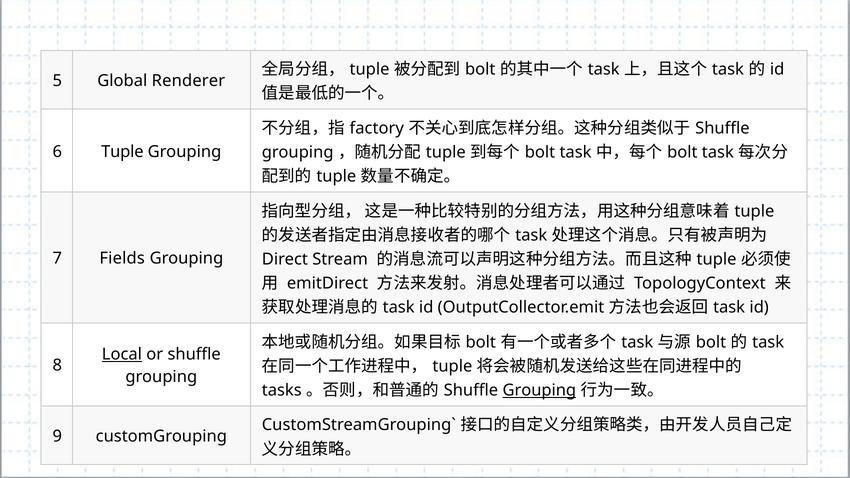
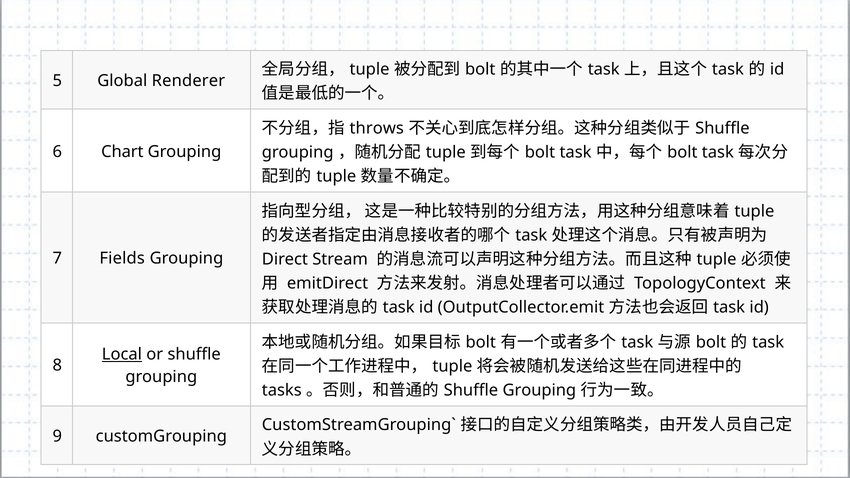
factory: factory -> throws
6 Tuple: Tuple -> Chart
Grouping at (539, 390) underline: present -> none
